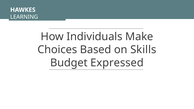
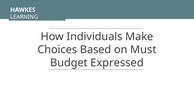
Skills: Skills -> Must
